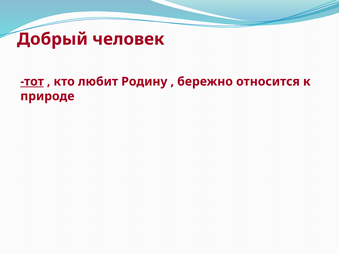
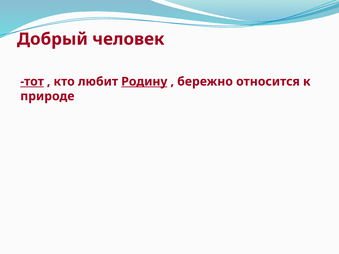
Родину underline: none -> present
